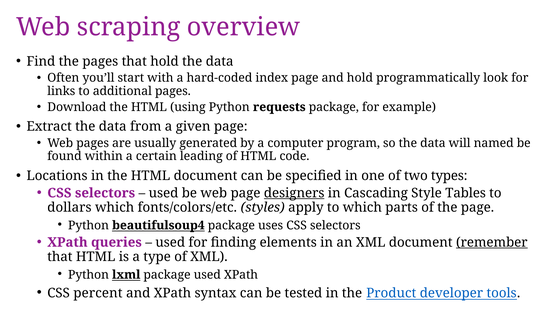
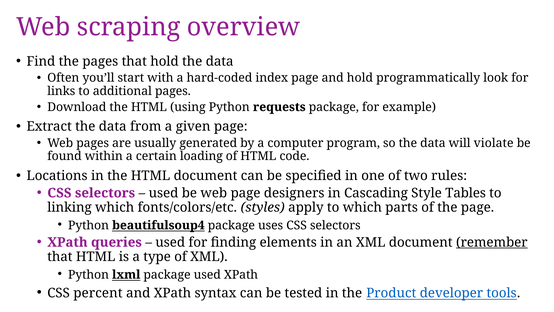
named: named -> violate
leading: leading -> loading
types: types -> rules
designers underline: present -> none
dollars: dollars -> linking
